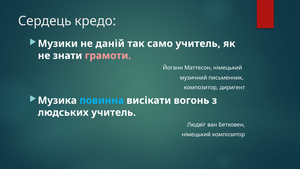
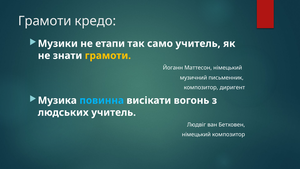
Сердець at (45, 21): Сердець -> Грамоти
даній: даній -> етапи
грамоти at (108, 56) colour: pink -> yellow
